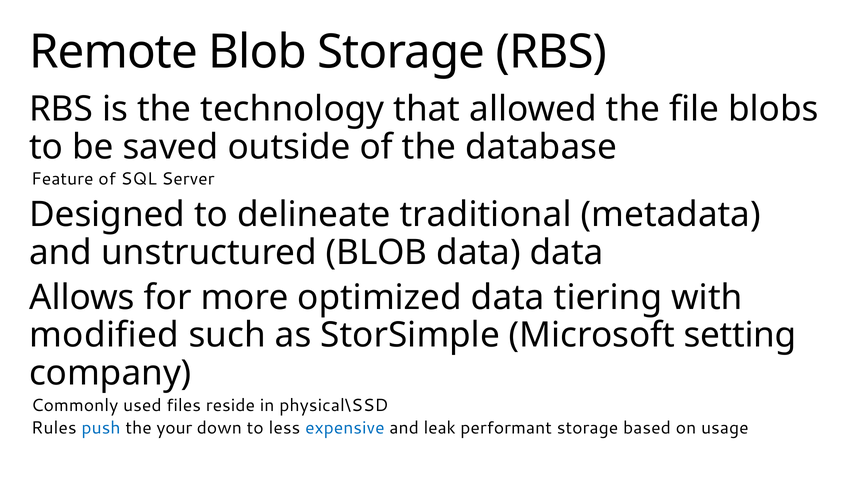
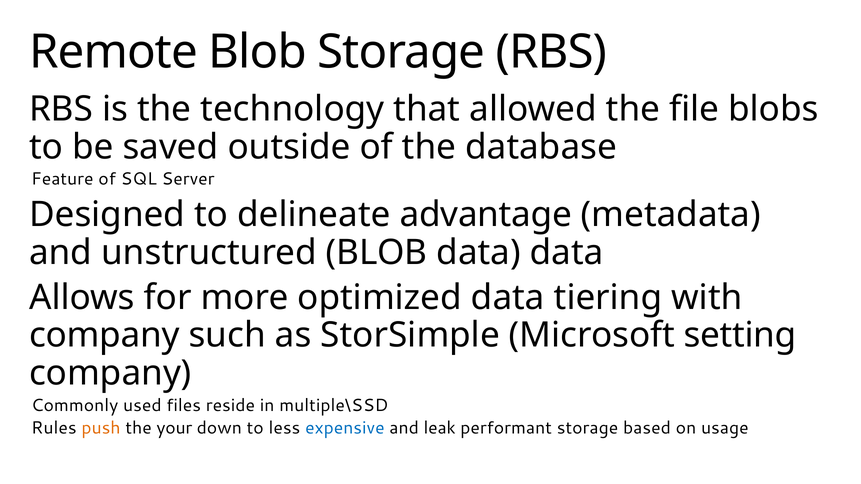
traditional: traditional -> advantage
modified at (104, 336): modified -> company
physical\SSD: physical\SSD -> multiple\SSD
push colour: blue -> orange
